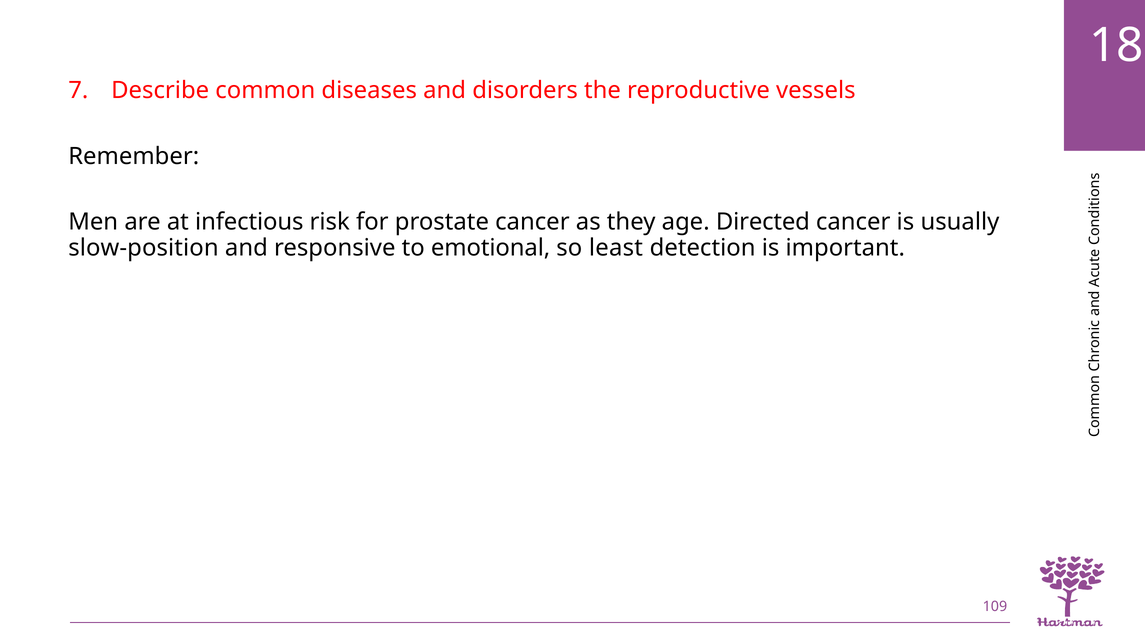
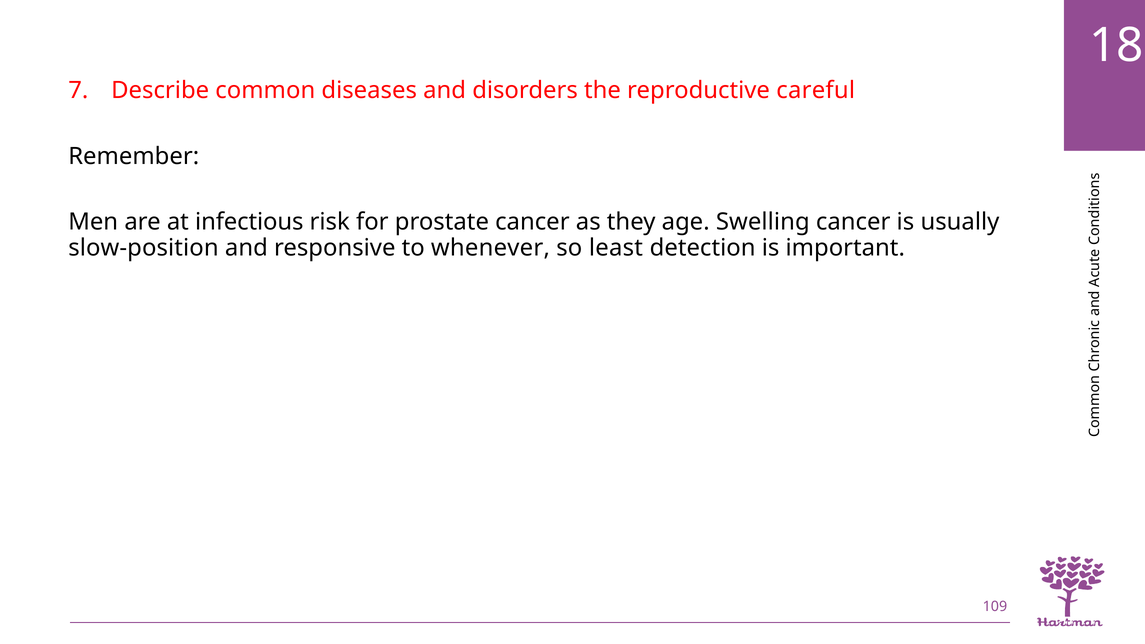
vessels: vessels -> careful
Directed: Directed -> Swelling
emotional: emotional -> whenever
